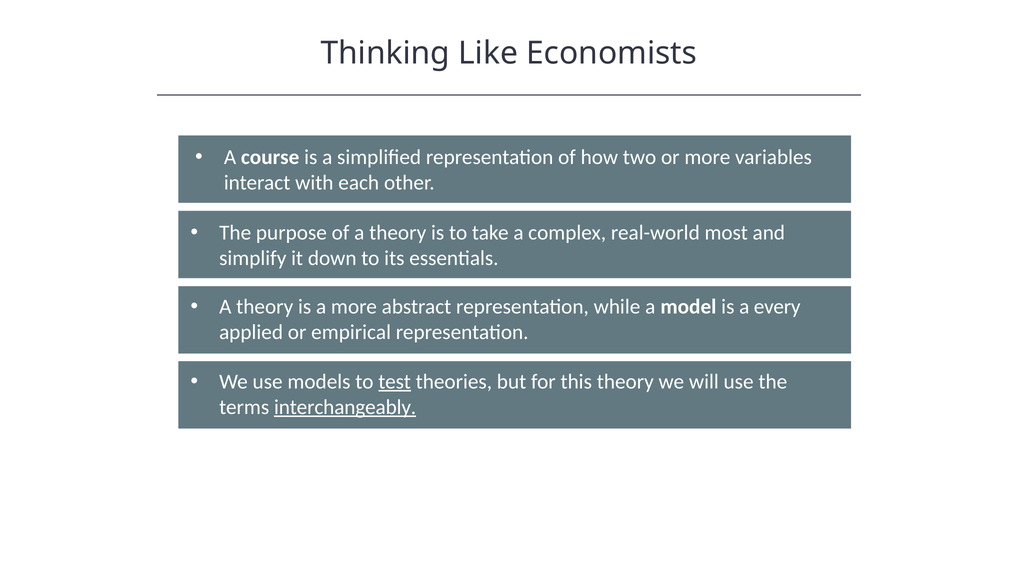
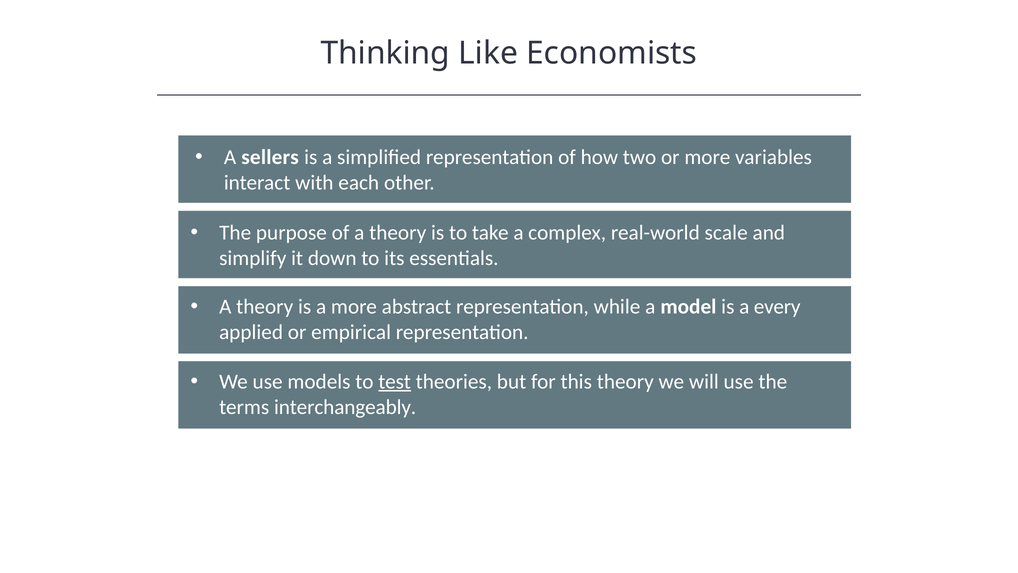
course: course -> sellers
most: most -> scale
interchangeably underline: present -> none
